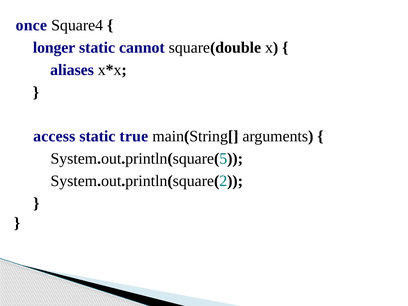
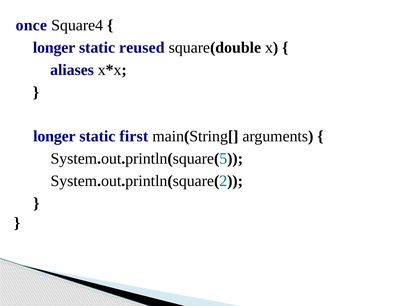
cannot: cannot -> reused
access at (54, 136): access -> longer
true: true -> first
